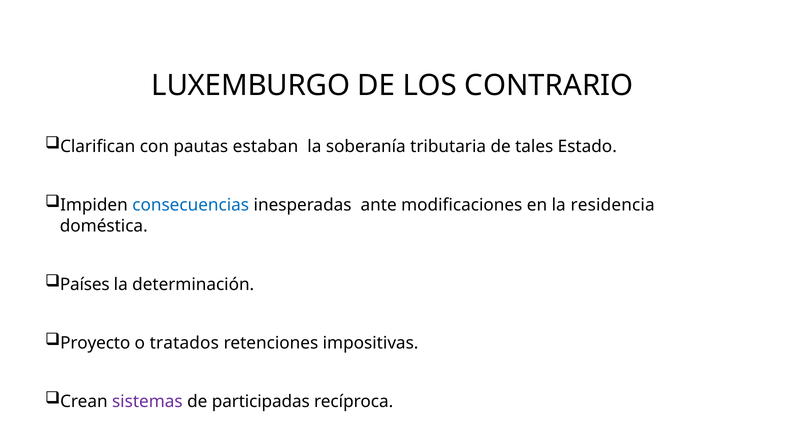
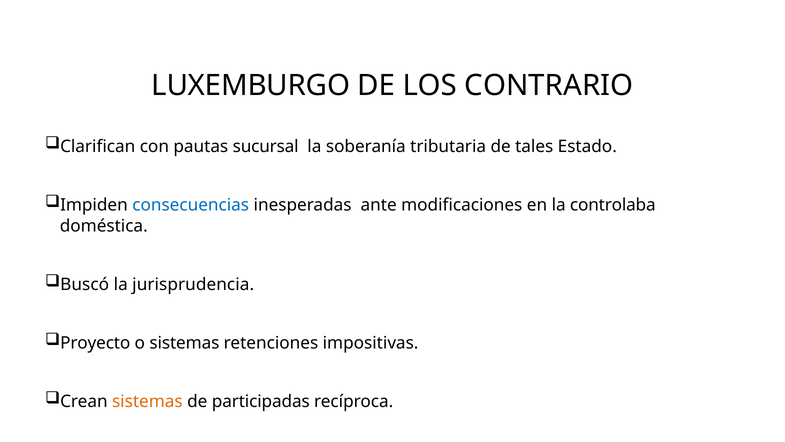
estaban: estaban -> sucursal
residencia: residencia -> controlaba
Países: Países -> Buscó
determinación: determinación -> jurisprudencia
o tratados: tratados -> sistemas
sistemas at (147, 401) colour: purple -> orange
